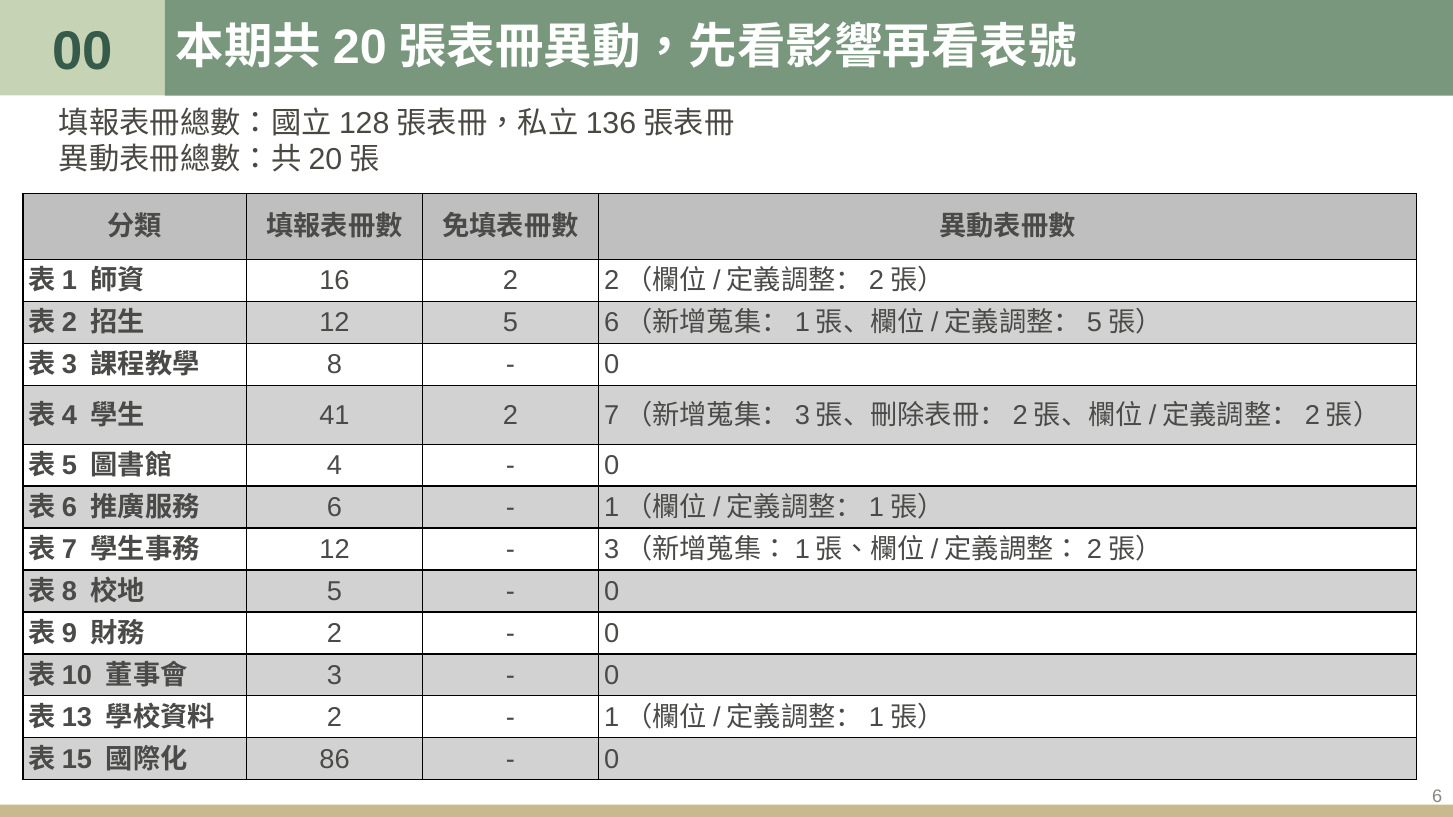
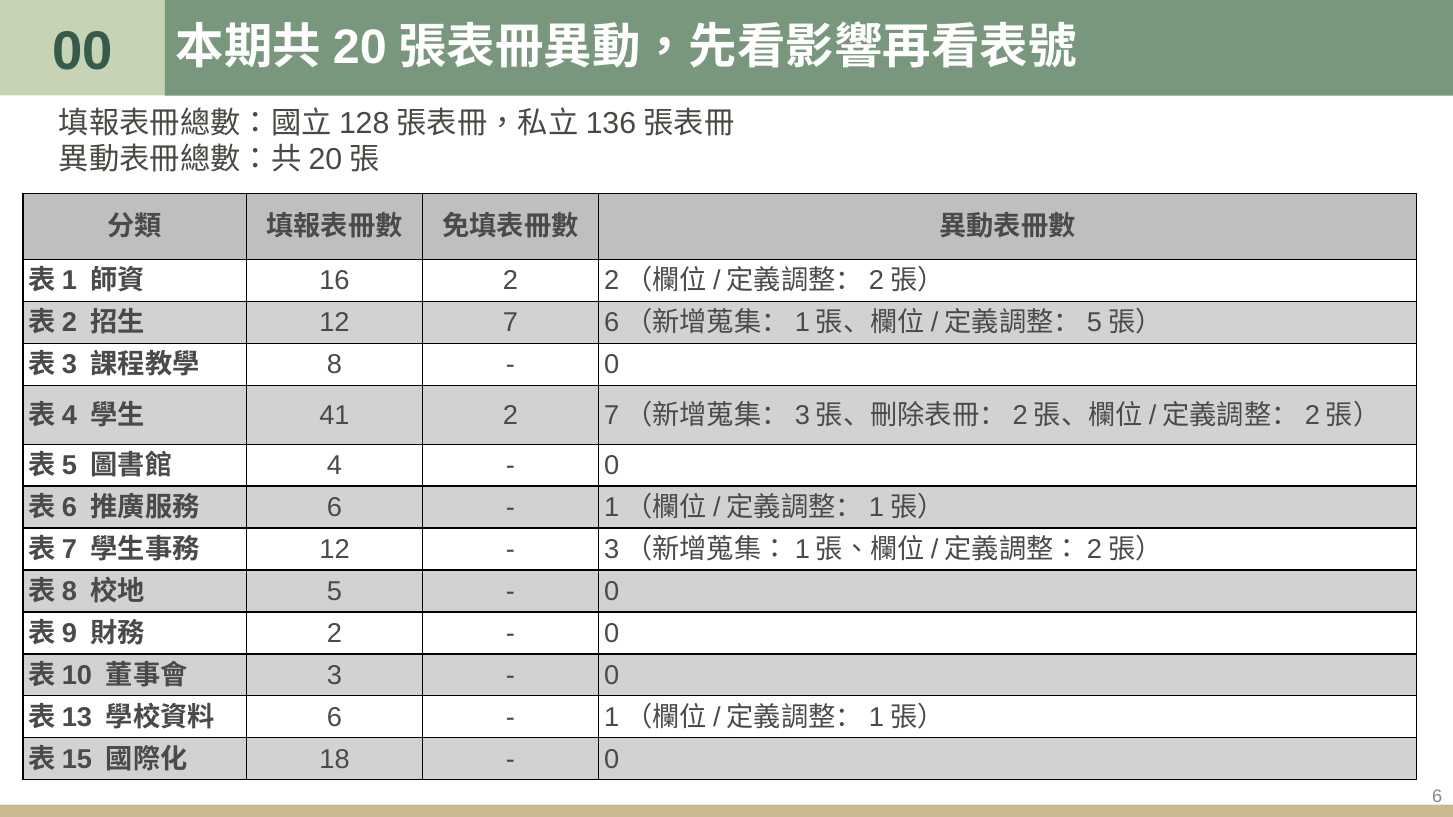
12 5: 5 -> 7
2 at (335, 718): 2 -> 6
86: 86 -> 18
